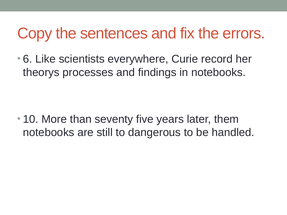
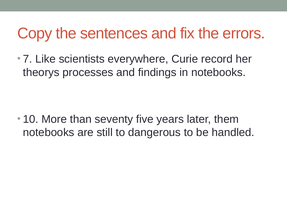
6: 6 -> 7
